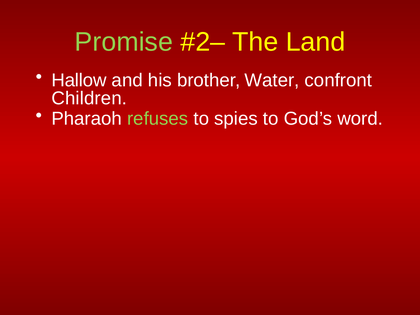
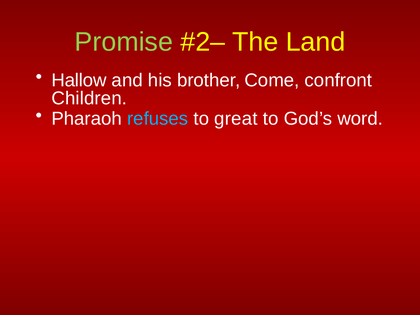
Water: Water -> Come
refuses colour: light green -> light blue
spies: spies -> great
